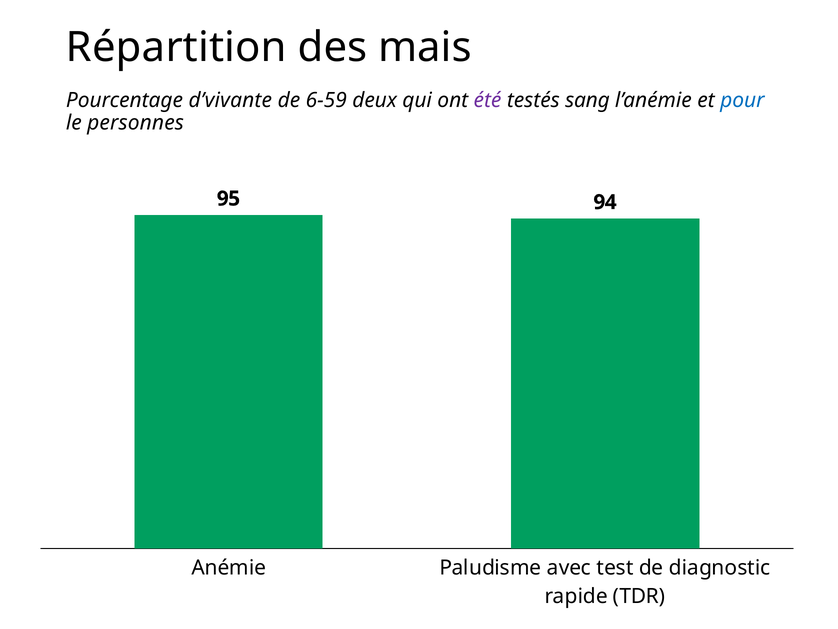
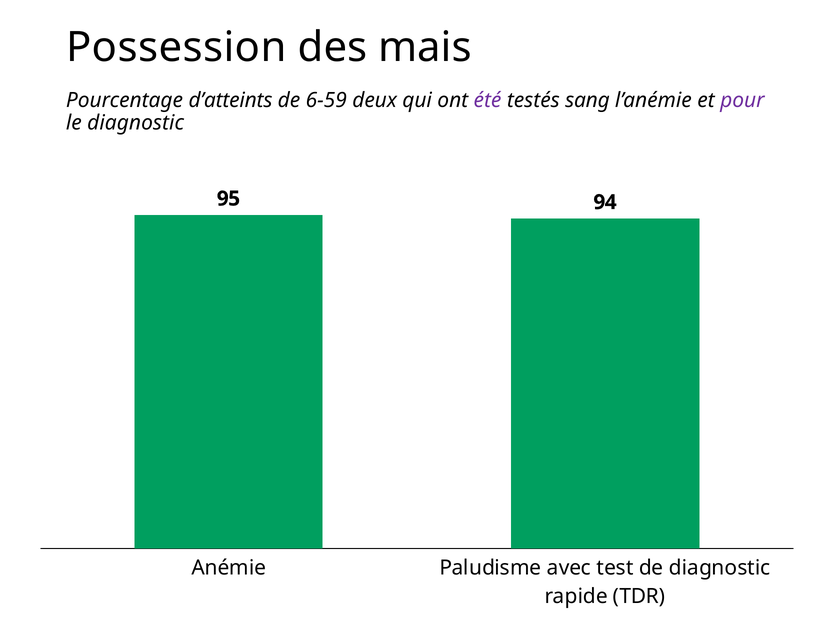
Répartition: Répartition -> Possession
d’vivante: d’vivante -> d’atteints
pour colour: blue -> purple
le personnes: personnes -> diagnostic
